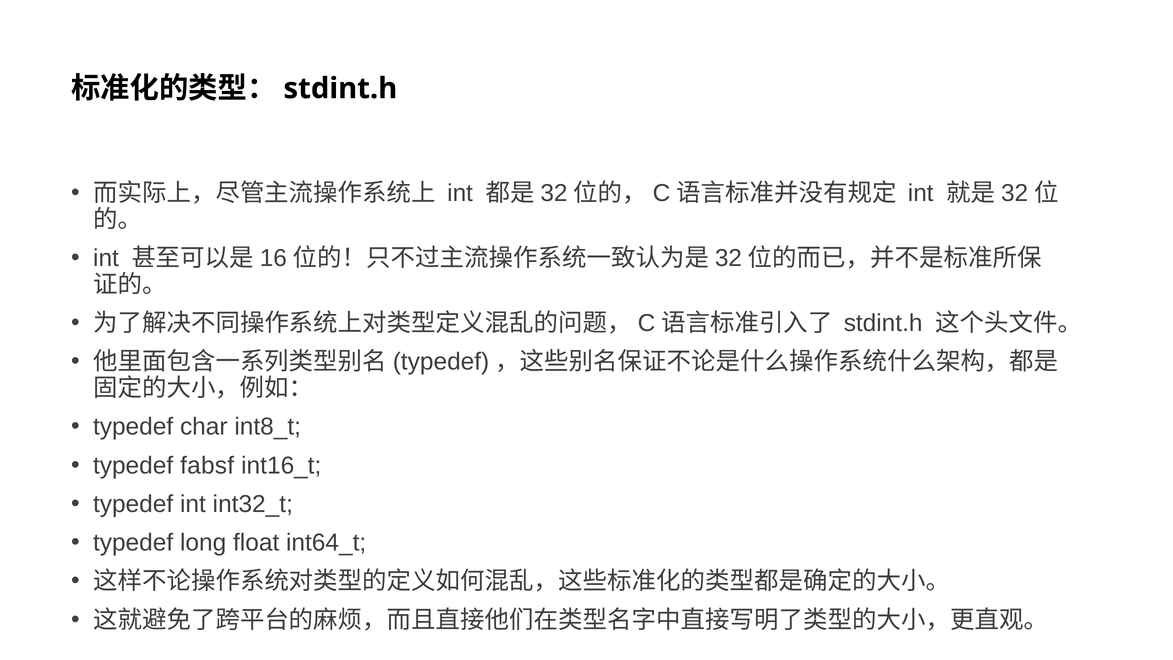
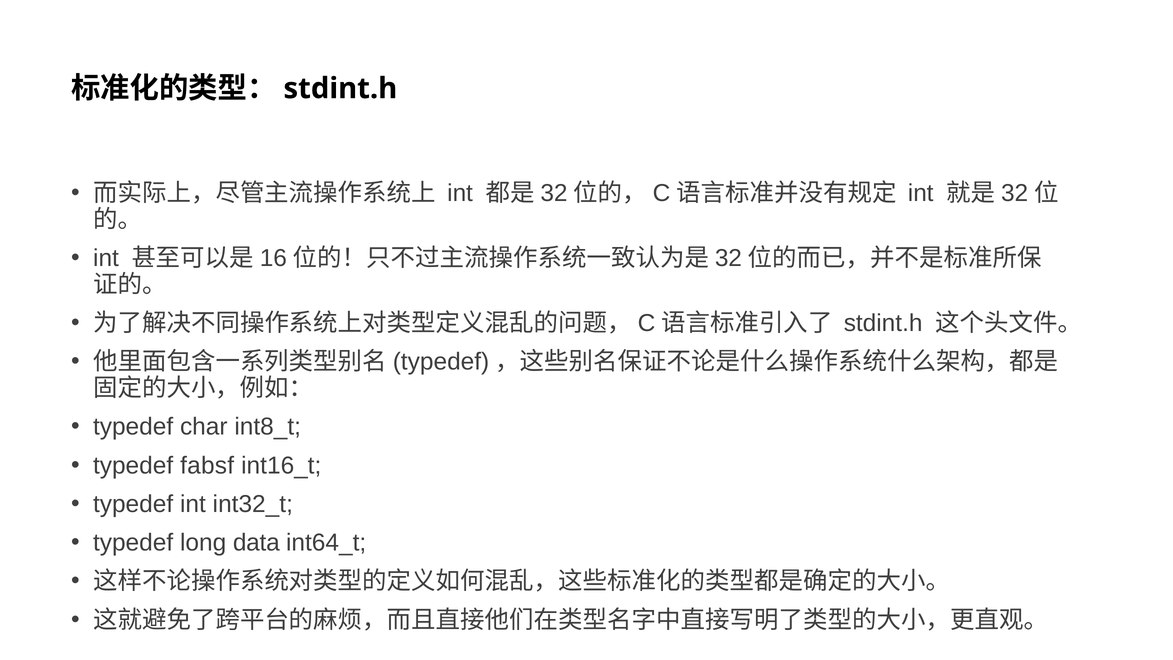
float: float -> data
